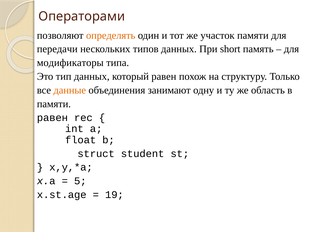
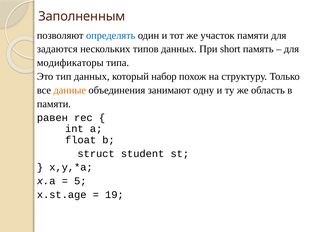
Операторами: Операторами -> Заполненным
определять colour: orange -> blue
передачи: передачи -> задаются
который равен: равен -> набор
